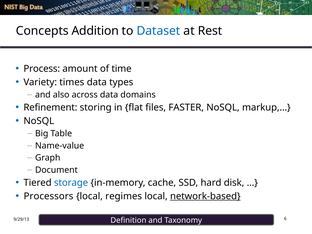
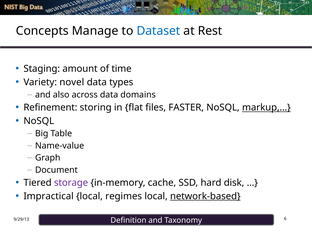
Addition: Addition -> Manage
Process: Process -> Staging
times: times -> novel
markup,… underline: none -> present
storage colour: blue -> purple
Processors: Processors -> Impractical
